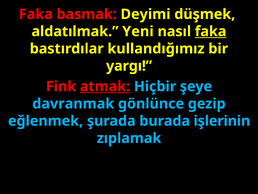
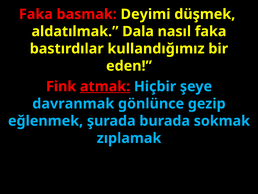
Yeni: Yeni -> Dala
faka at (211, 31) underline: present -> none
yargı: yargı -> eden
işlerinin: işlerinin -> sokmak
